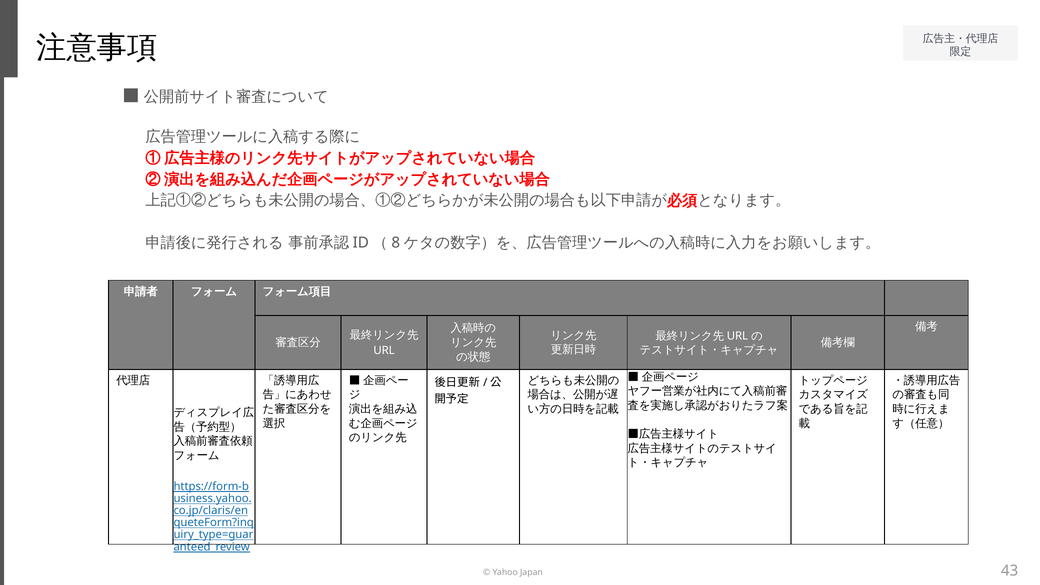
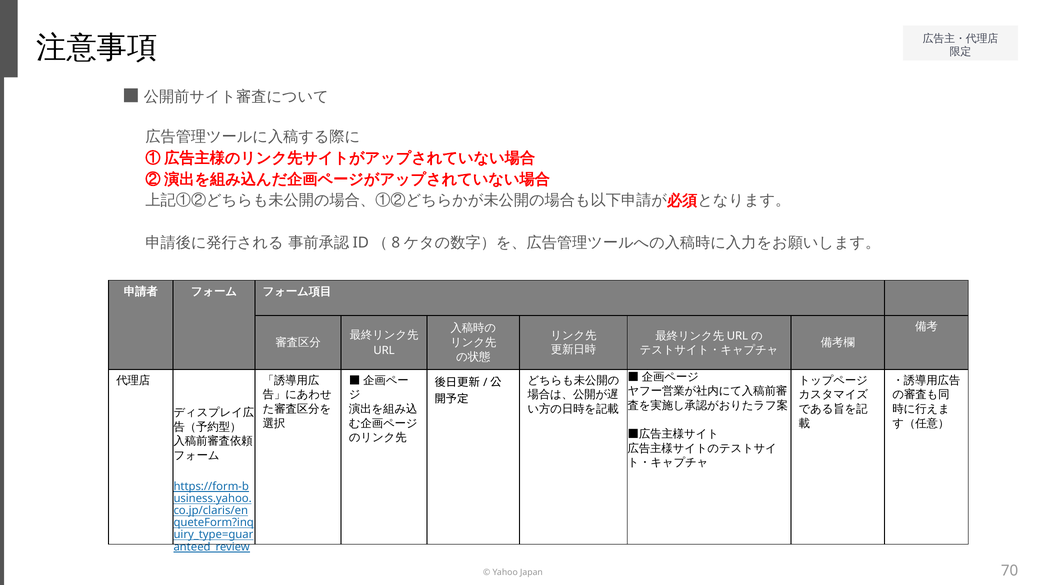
43: 43 -> 70
